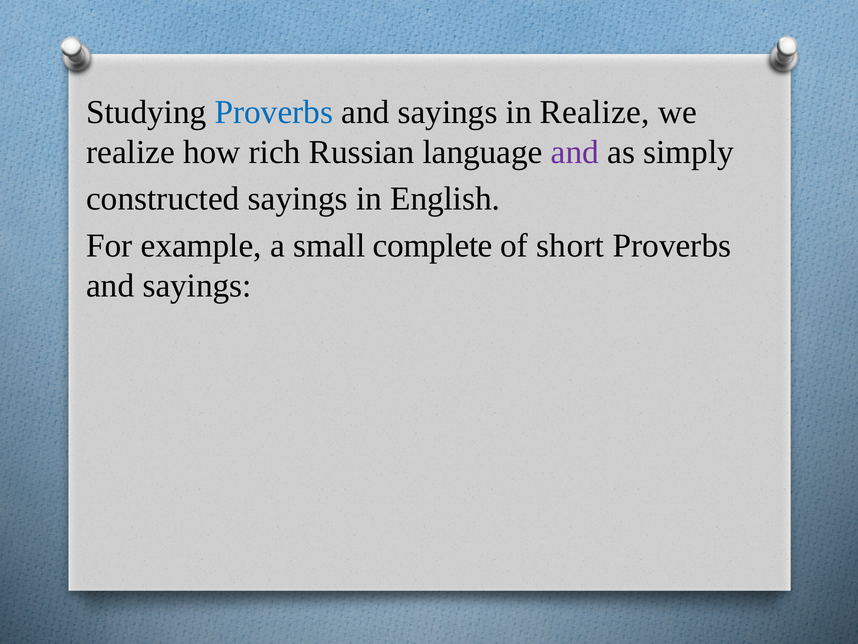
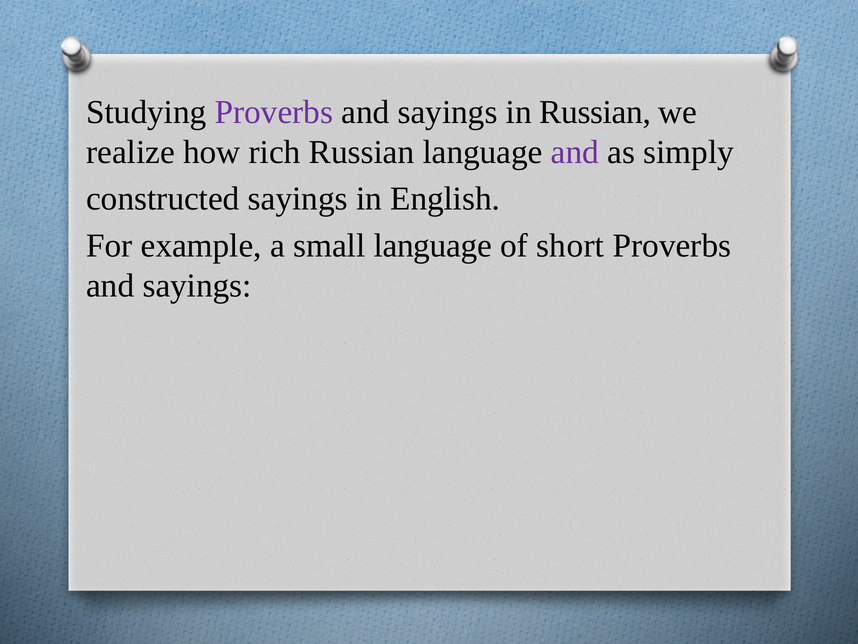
Proverbs at (274, 112) colour: blue -> purple
in Realize: Realize -> Russian
small complete: complete -> language
